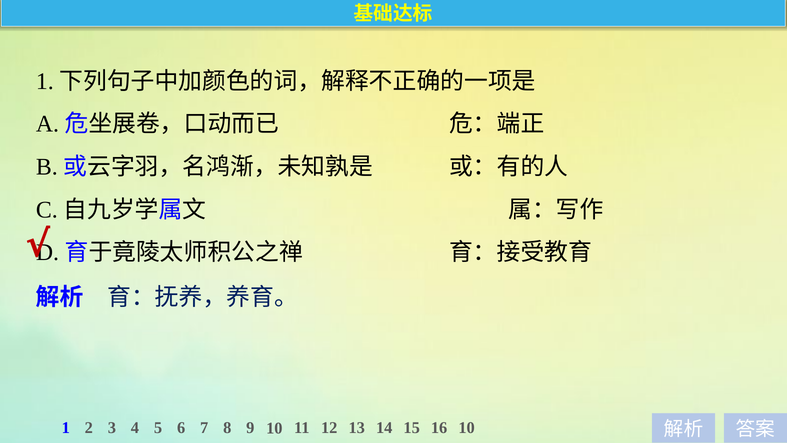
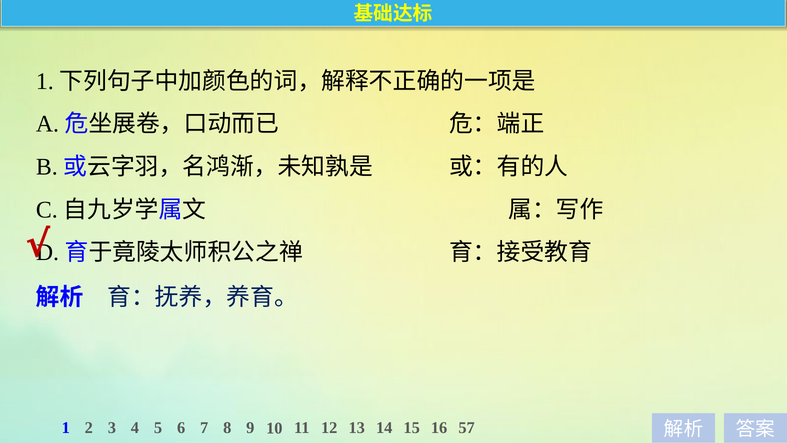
16 10: 10 -> 57
